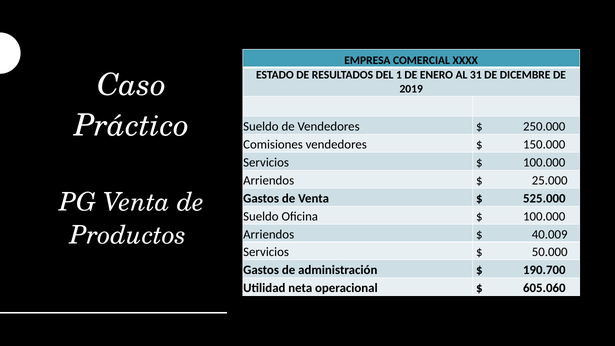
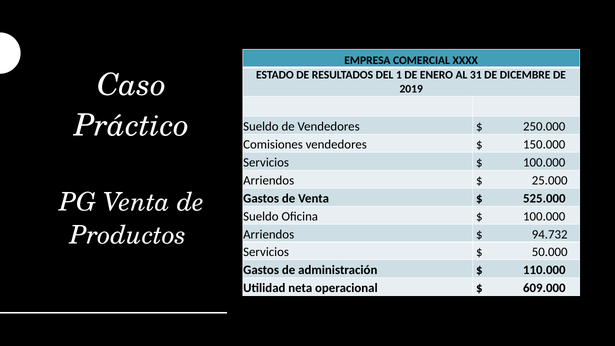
40.009: 40.009 -> 94.732
190.700: 190.700 -> 110.000
605.060: 605.060 -> 609.000
